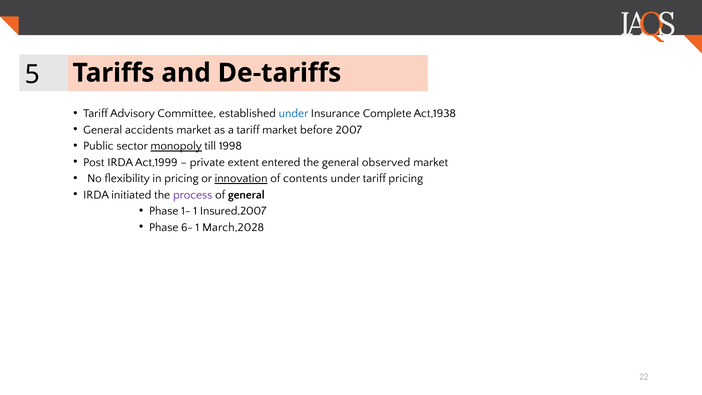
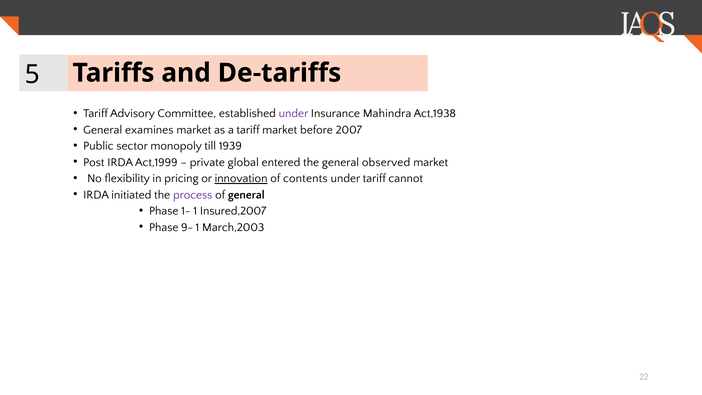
under at (294, 113) colour: blue -> purple
Complete: Complete -> Mahindra
accidents: accidents -> examines
monopoly underline: present -> none
1998: 1998 -> 1939
extent: extent -> global
tariff pricing: pricing -> cannot
6-: 6- -> 9-
March,2028: March,2028 -> March,2003
